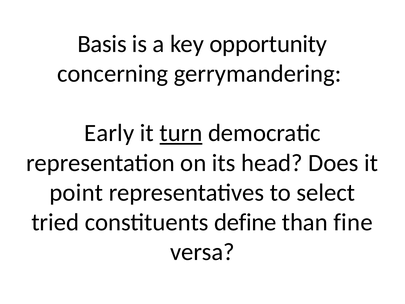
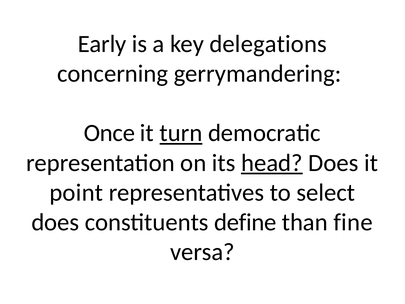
Basis: Basis -> Early
opportunity: opportunity -> delegations
Early: Early -> Once
head underline: none -> present
tried at (55, 222): tried -> does
